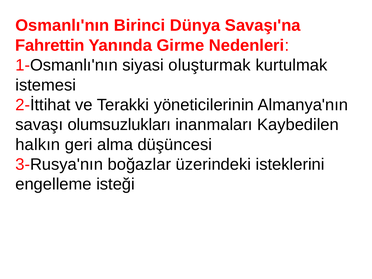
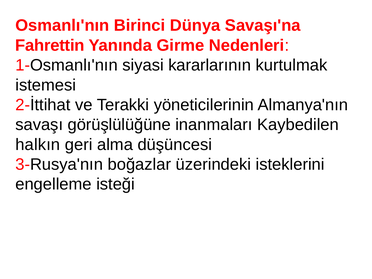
oluşturmak: oluşturmak -> kararlarının
olumsuzlukları: olumsuzlukları -> görüşlülüğüne
